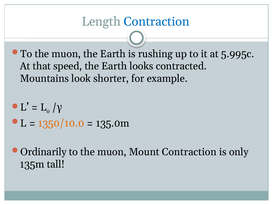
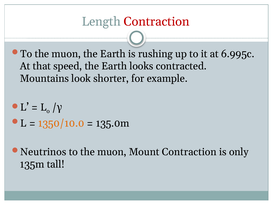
Contraction at (157, 21) colour: blue -> red
5.995c: 5.995c -> 6.995c
Ordinarily: Ordinarily -> Neutrinos
